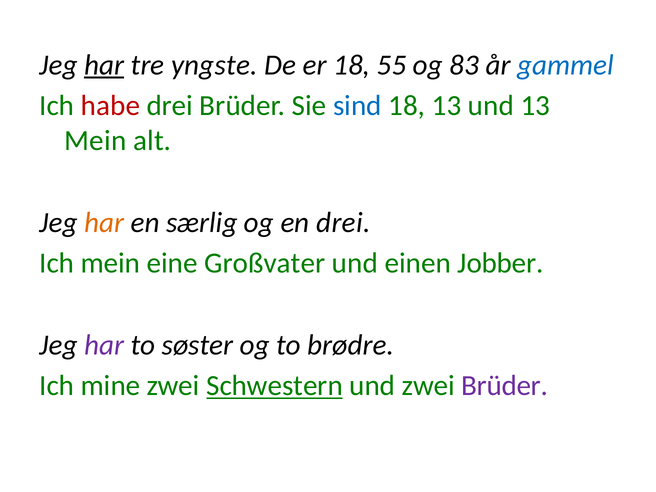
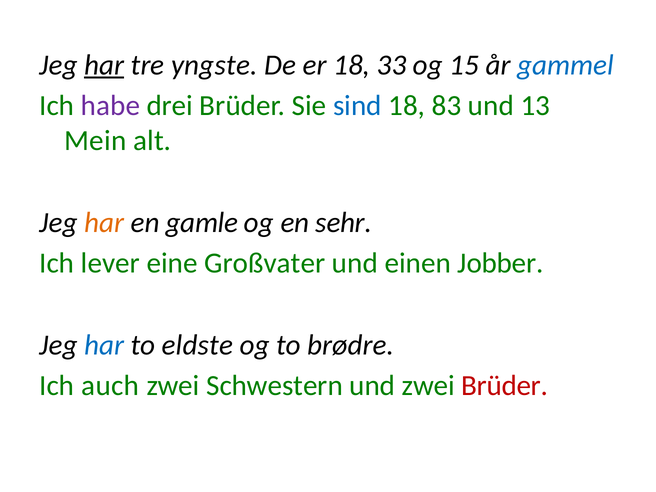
55: 55 -> 33
83: 83 -> 15
habe colour: red -> purple
18 13: 13 -> 83
særlig: særlig -> gamle
en drei: drei -> sehr
Ich mein: mein -> lever
har at (104, 345) colour: purple -> blue
søster: søster -> eldste
mine: mine -> auch
Schwestern underline: present -> none
Brüder at (505, 386) colour: purple -> red
